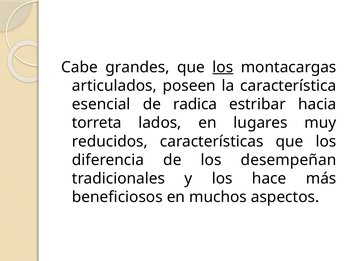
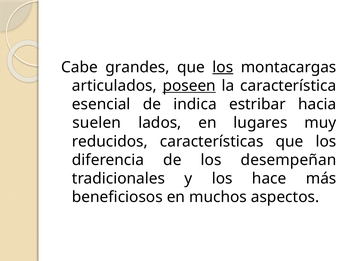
poseen underline: none -> present
radica: radica -> indica
torreta: torreta -> suelen
